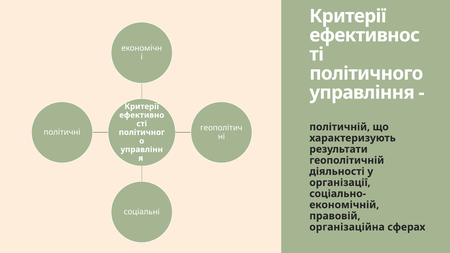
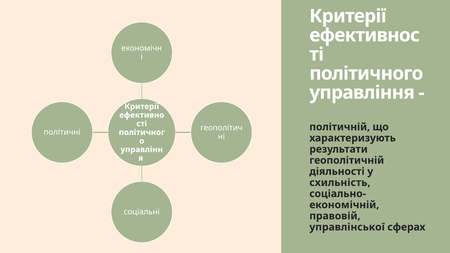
організації: організації -> схильність
організаційна: організаційна -> управлінської
